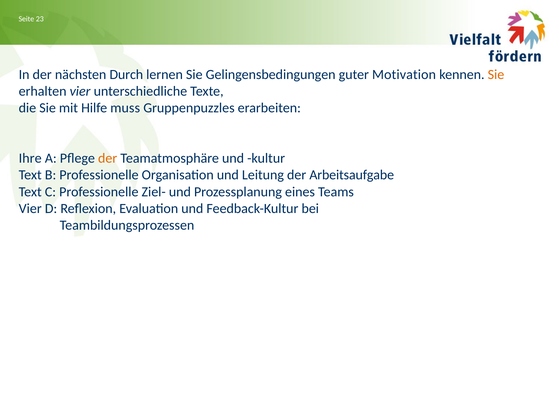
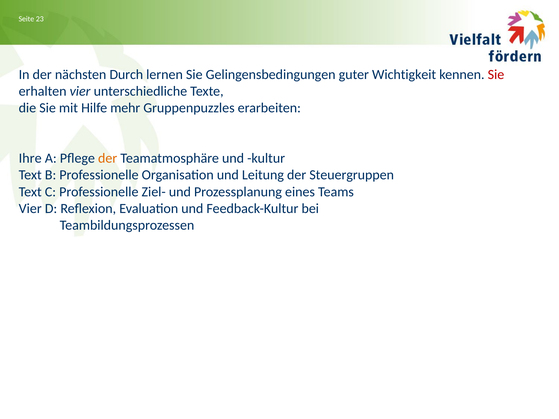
Motivation: Motivation -> Wichtigkeit
Sie at (496, 74) colour: orange -> red
muss: muss -> mehr
Arbeitsaufgabe: Arbeitsaufgabe -> Steuergruppen
